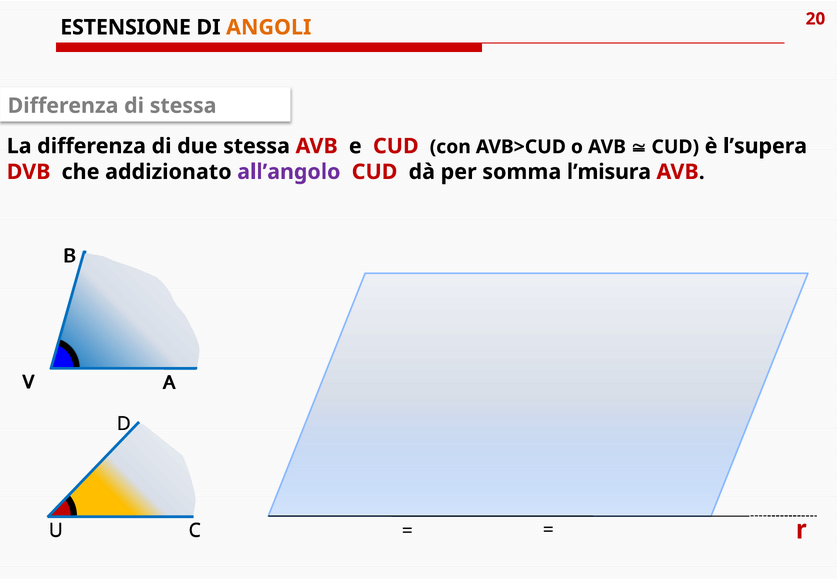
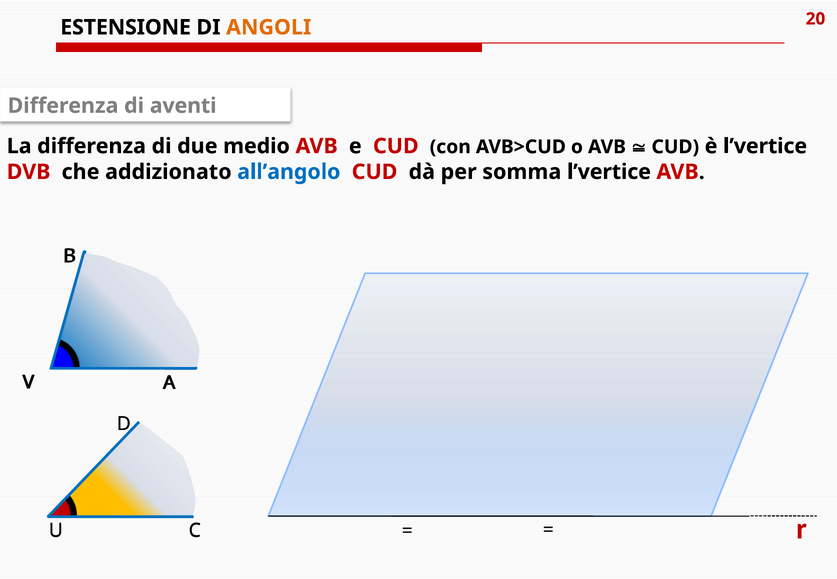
di stessa: stessa -> aventi
due stessa: stessa -> medio
è l’supera: l’supera -> l’vertice
all’angolo colour: purple -> blue
somma l’misura: l’misura -> l’vertice
